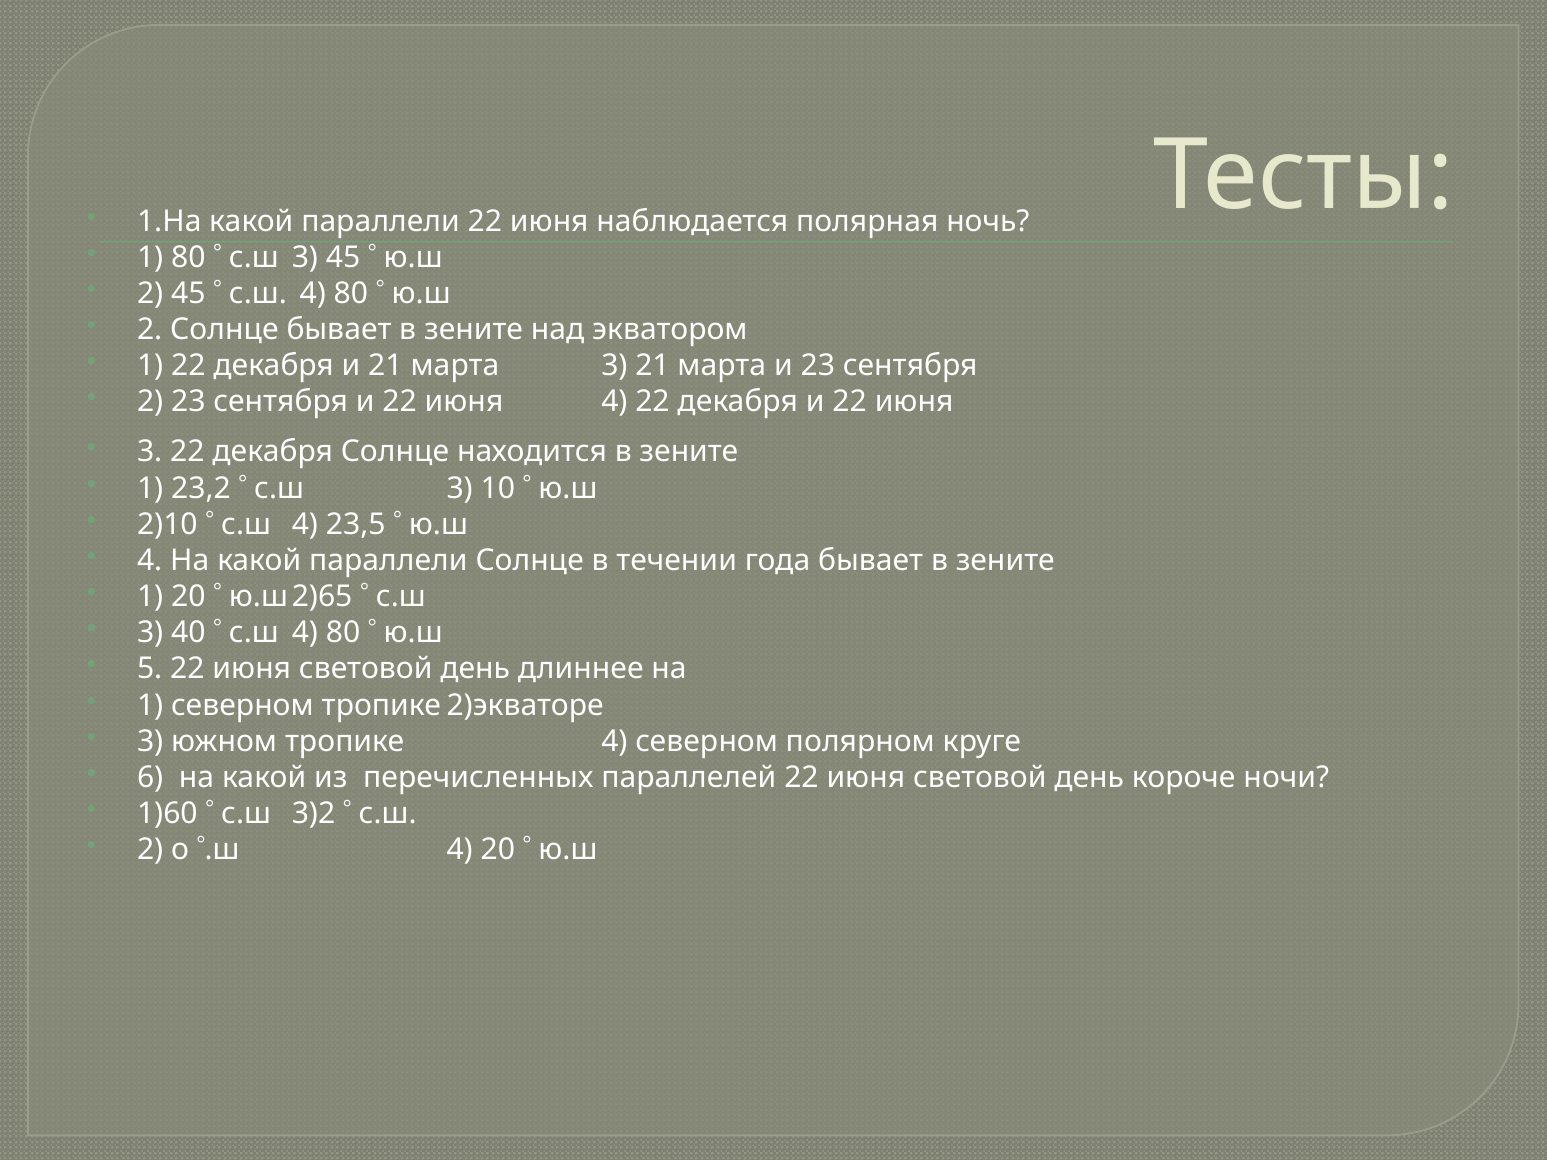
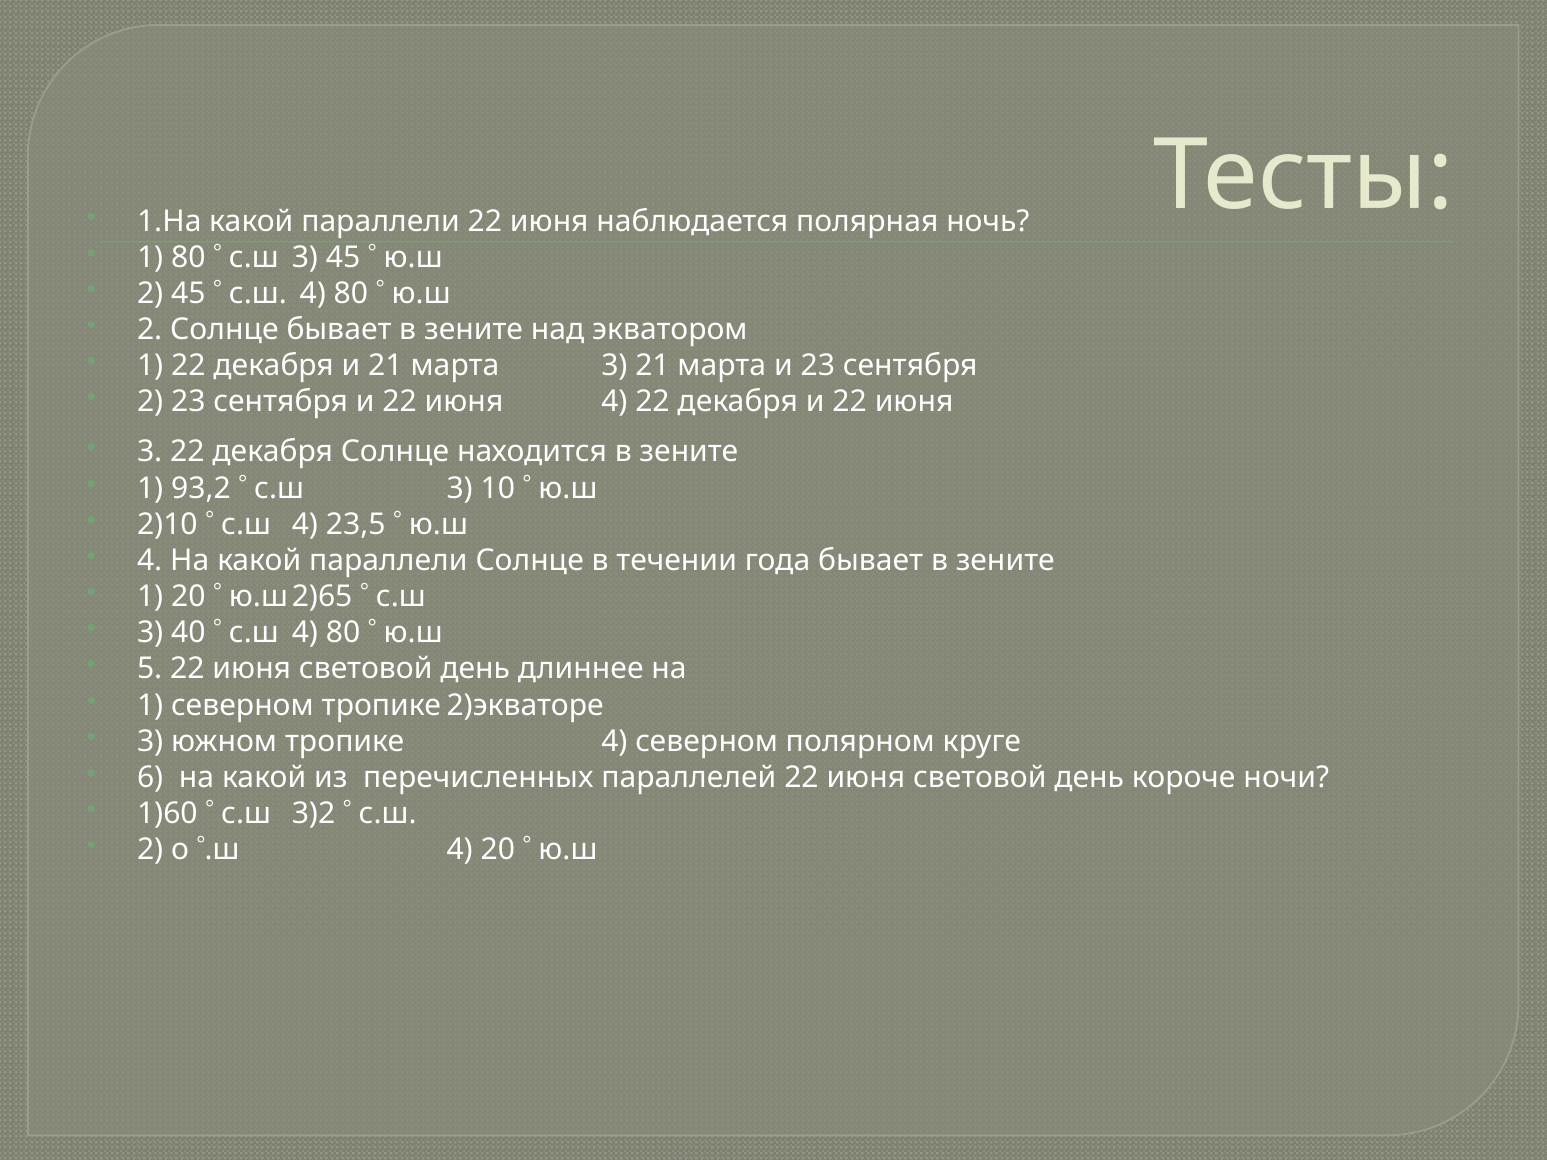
23,2: 23,2 -> 93,2
